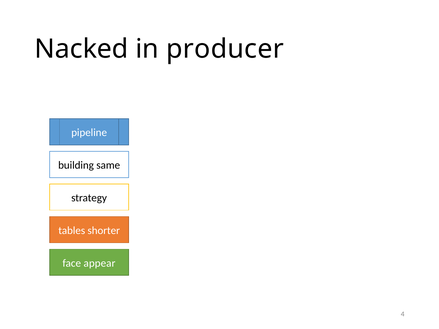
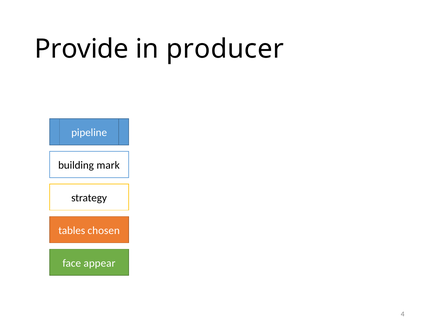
Nacked: Nacked -> Provide
same: same -> mark
shorter: shorter -> chosen
